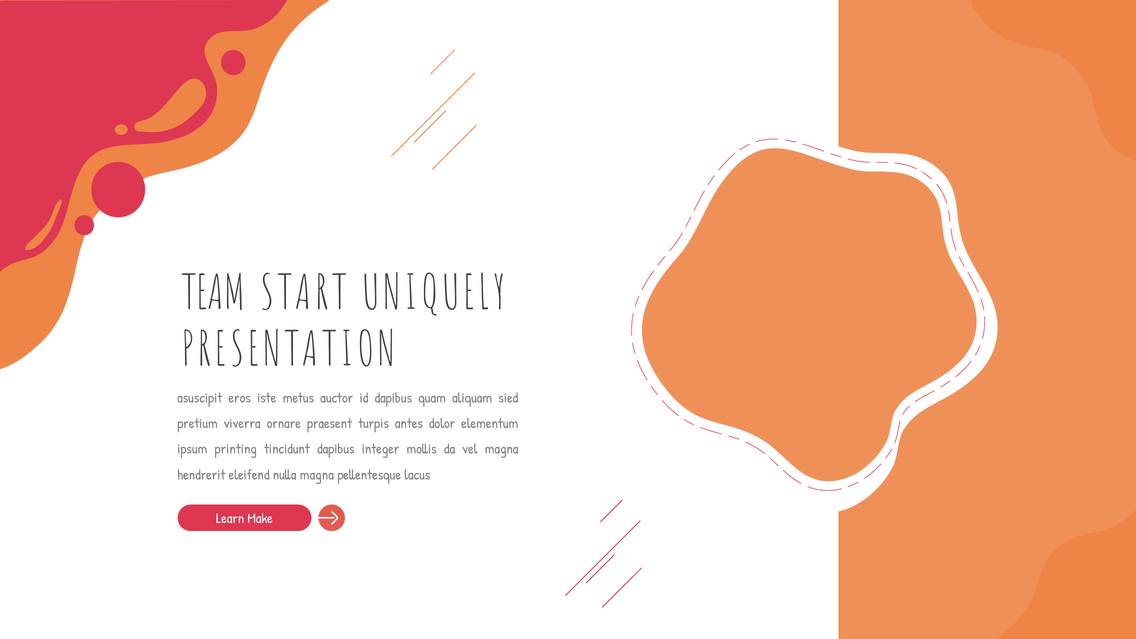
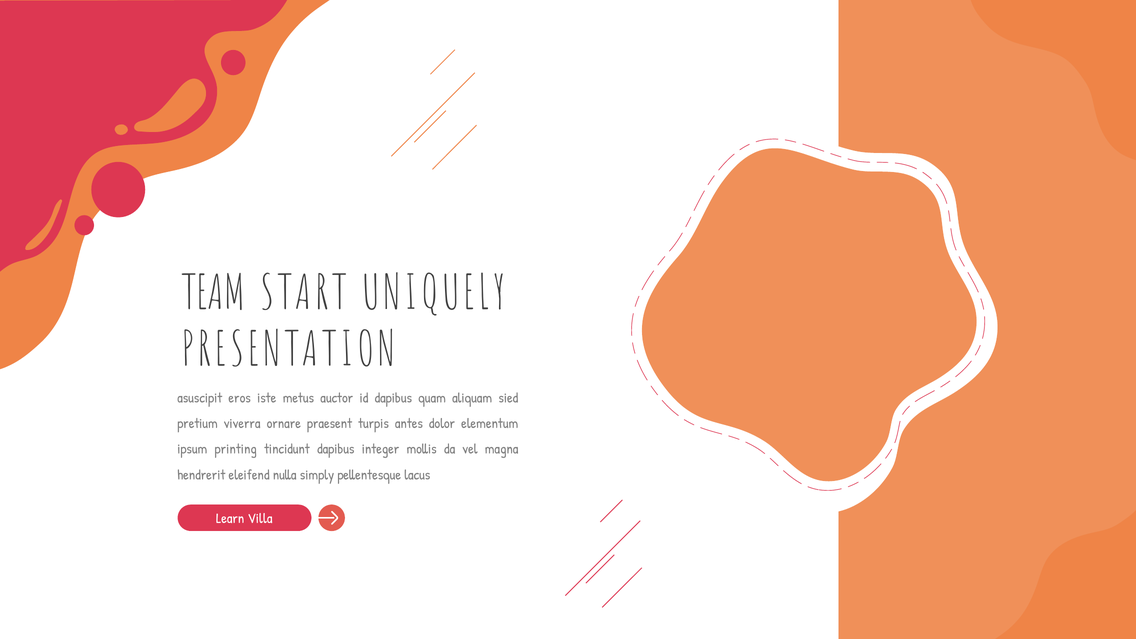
nulla magna: magna -> simply
Make: Make -> Villa
